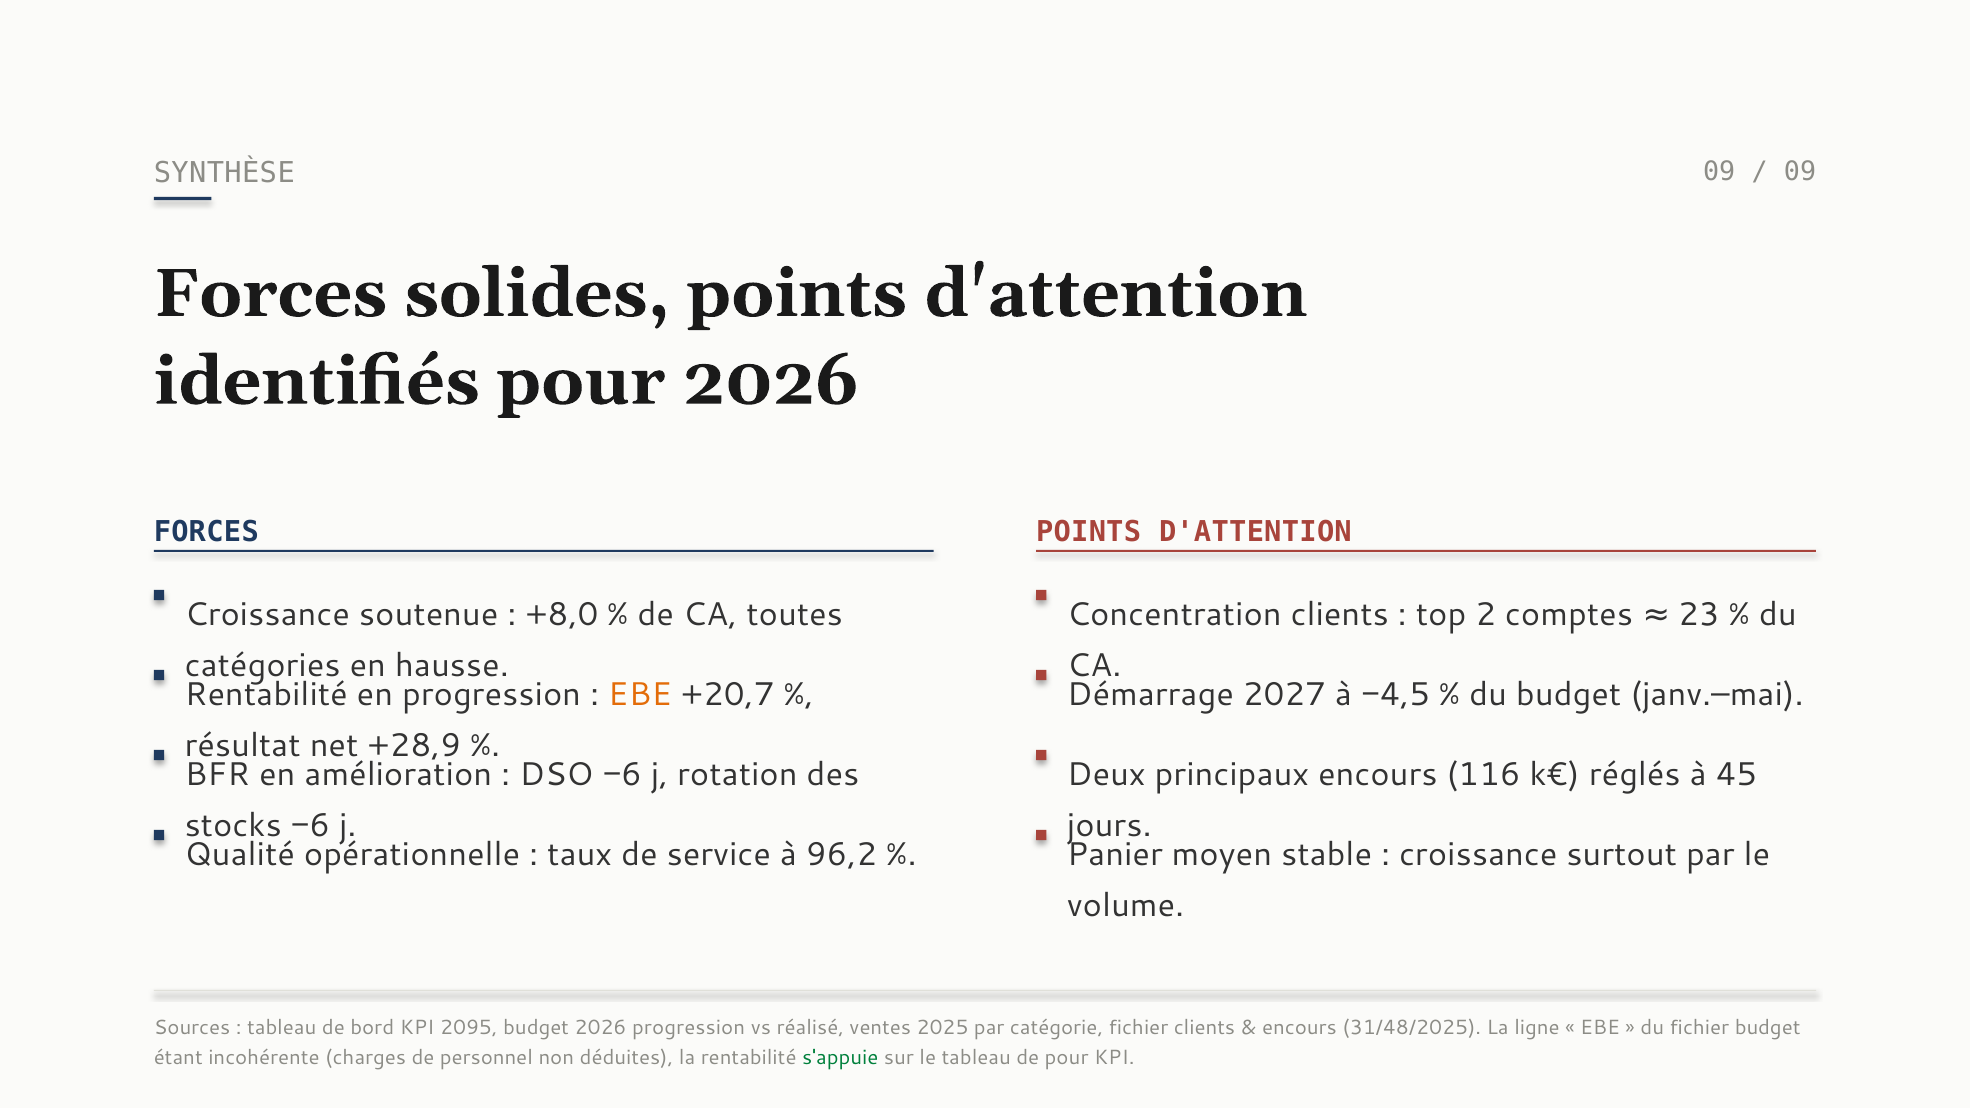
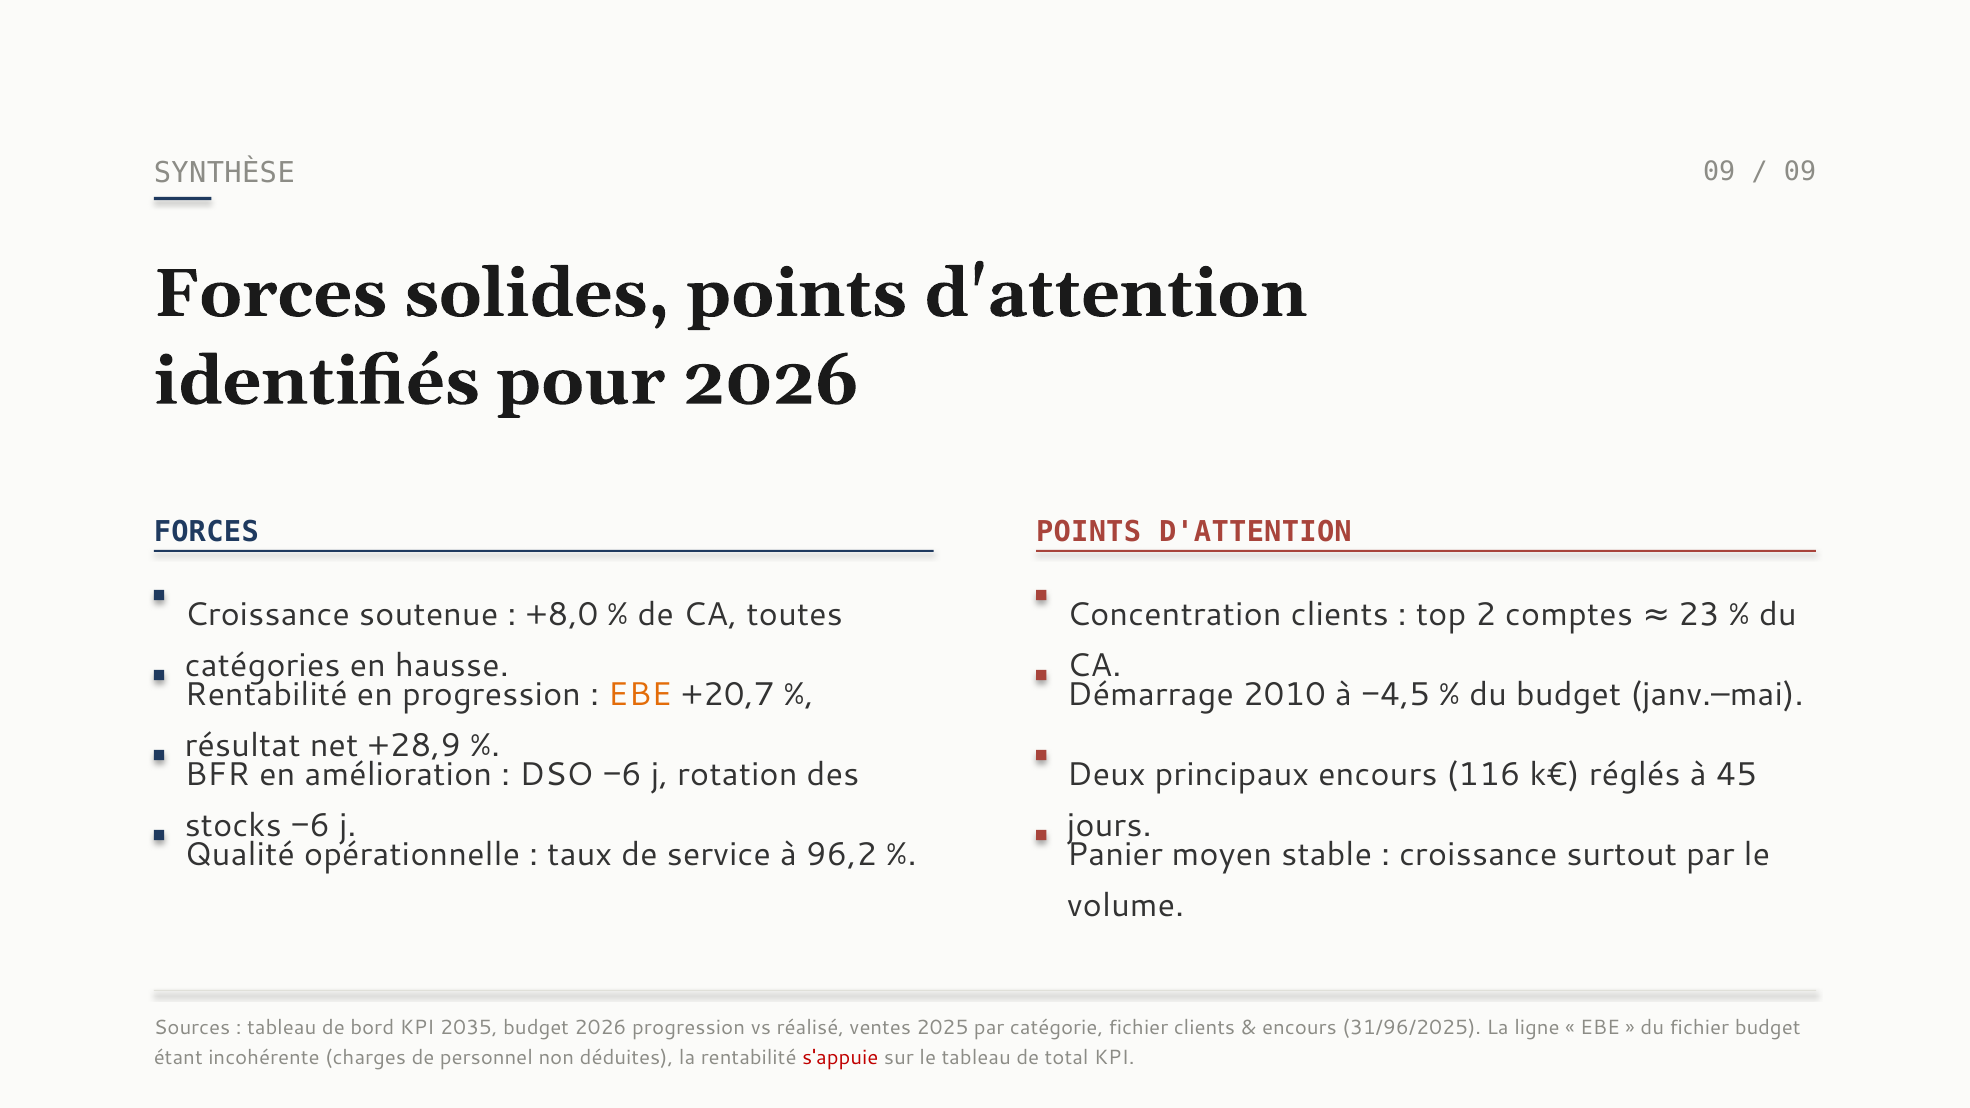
2027: 2027 -> 2010
2095: 2095 -> 2035
31/48/2025: 31/48/2025 -> 31/96/2025
s'appuie colour: green -> red
de pour: pour -> total
